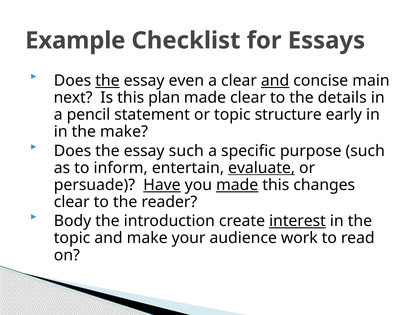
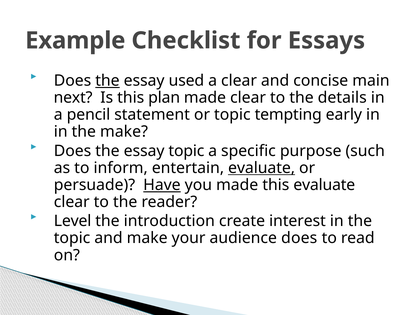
even: even -> used
and at (275, 81) underline: present -> none
structure: structure -> tempting
essay such: such -> topic
made at (237, 185) underline: present -> none
this changes: changes -> evaluate
Body: Body -> Level
interest underline: present -> none
audience work: work -> does
